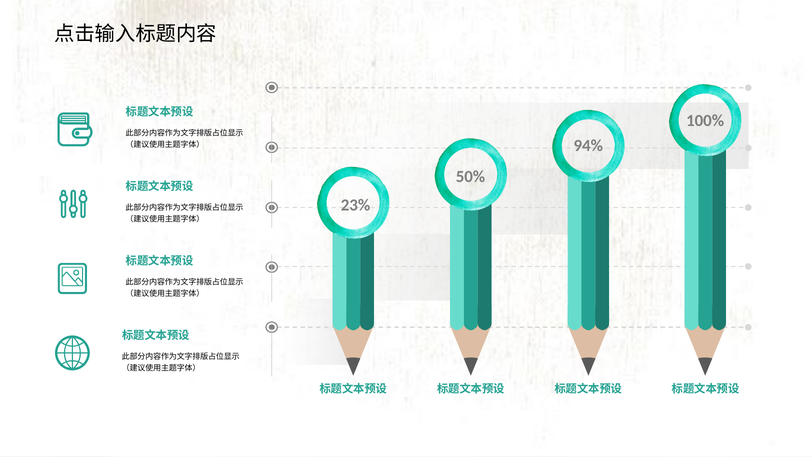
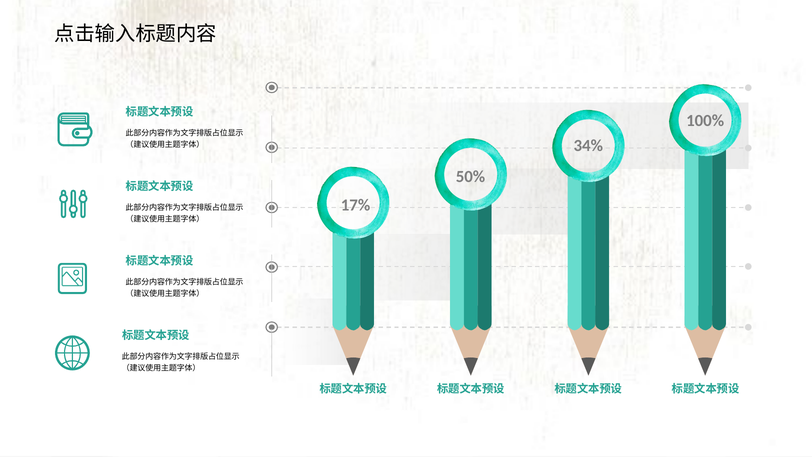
94%: 94% -> 34%
23%: 23% -> 17%
